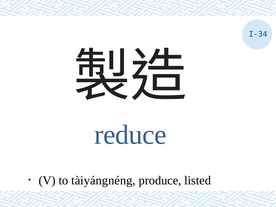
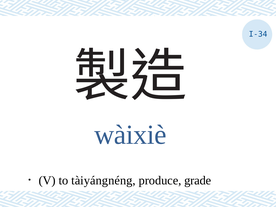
reduce: reduce -> wàixiè
listed: listed -> grade
